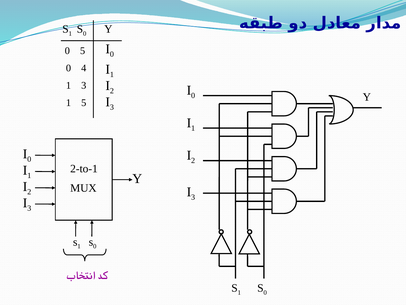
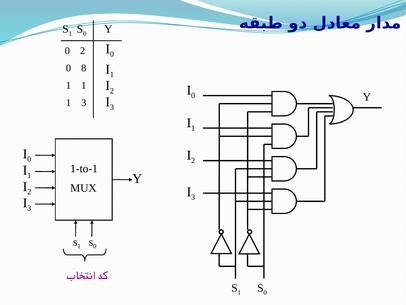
0 5: 5 -> 2
4: 4 -> 8
3 at (84, 85): 3 -> 1
1 5: 5 -> 3
2-to-1: 2-to-1 -> 1-to-1
